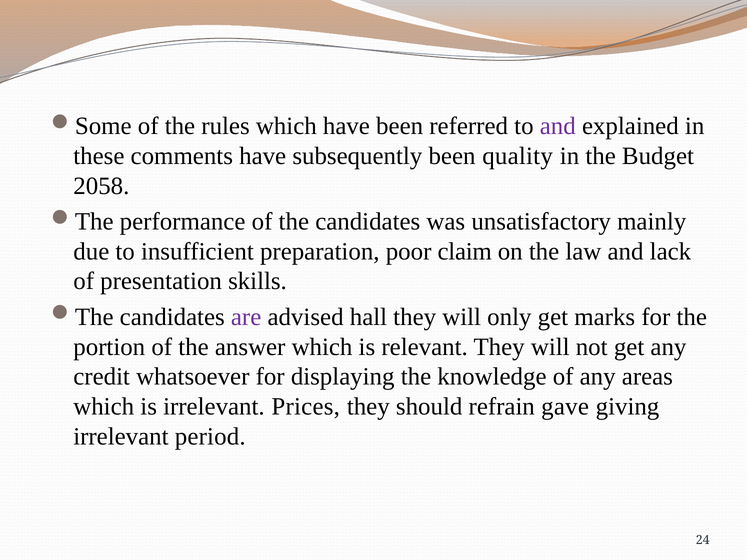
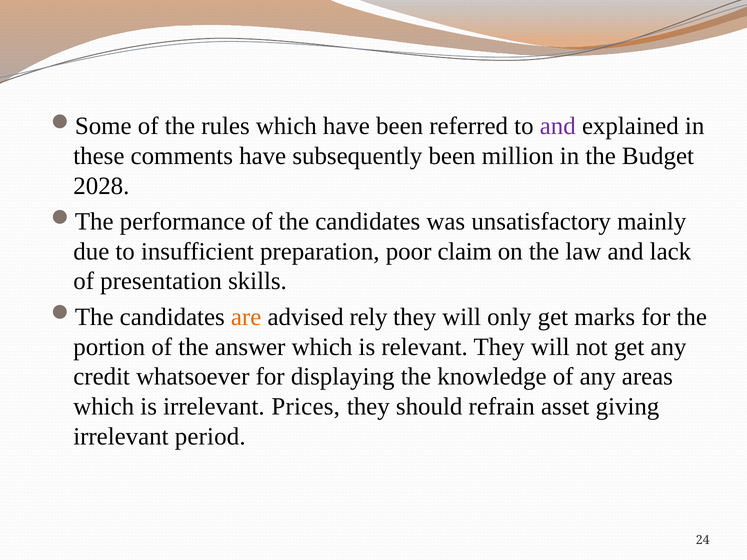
quality: quality -> million
2058: 2058 -> 2028
are colour: purple -> orange
hall: hall -> rely
gave: gave -> asset
